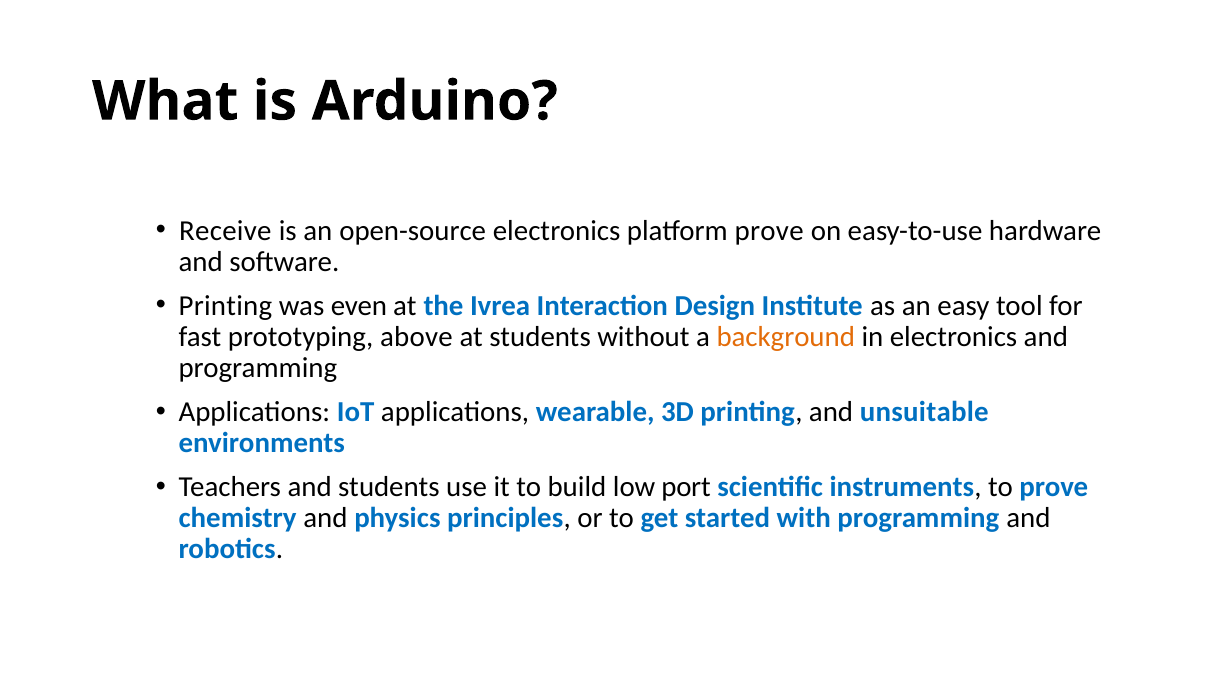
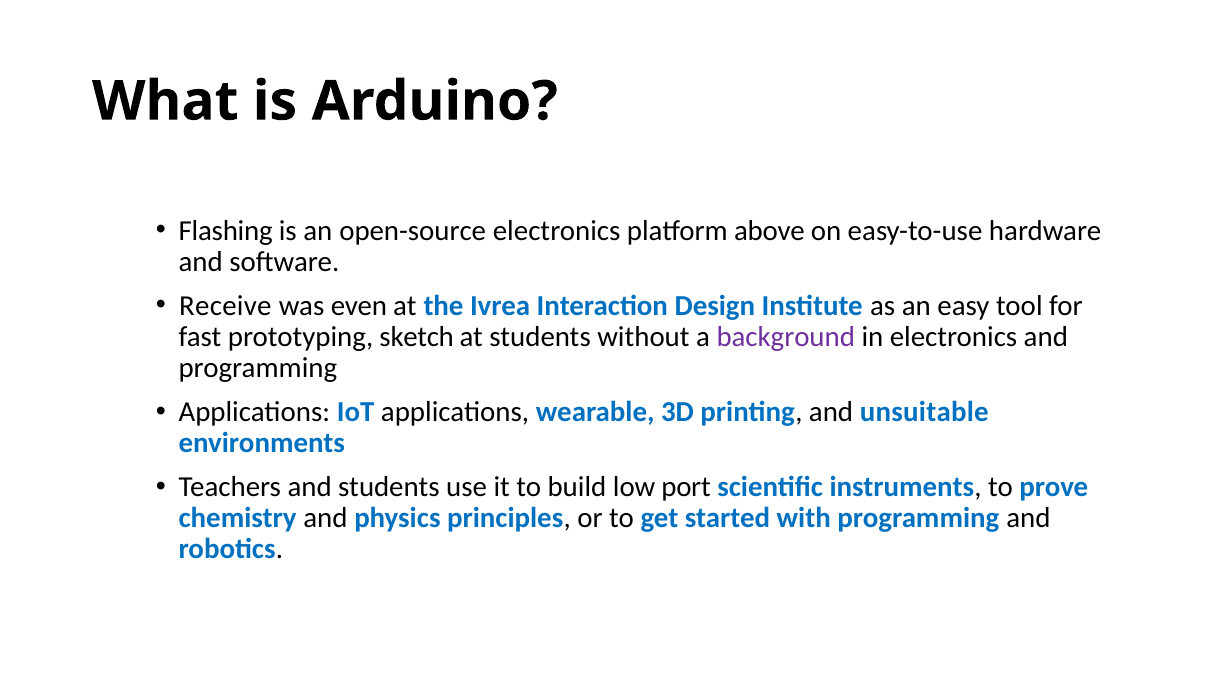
Receive: Receive -> Flashing
platform prove: prove -> above
Printing at (225, 306): Printing -> Receive
above: above -> sketch
background colour: orange -> purple
